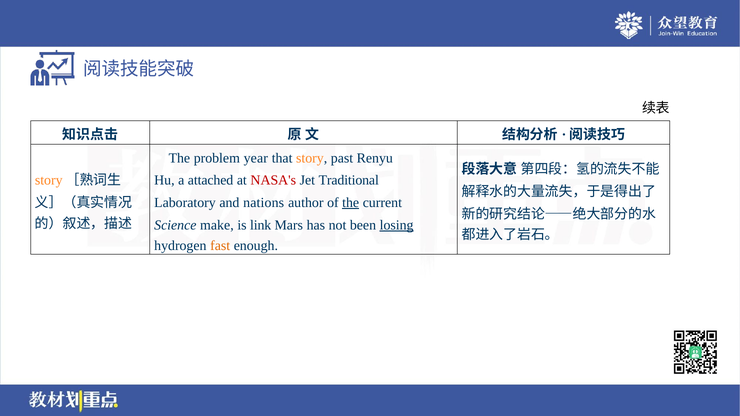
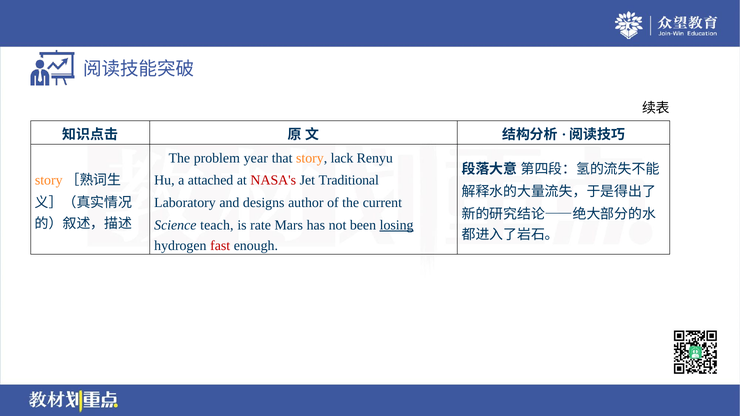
past: past -> lack
nations: nations -> designs
the at (351, 203) underline: present -> none
make: make -> teach
link: link -> rate
fast colour: orange -> red
